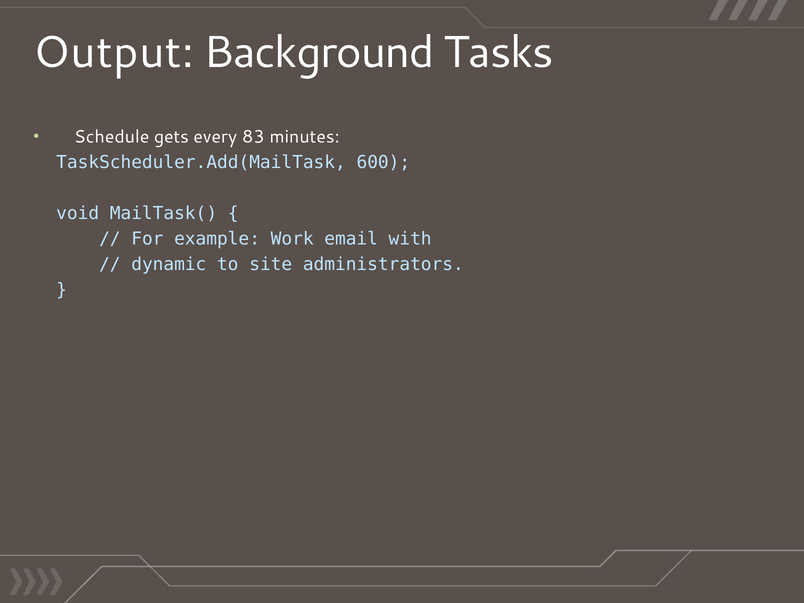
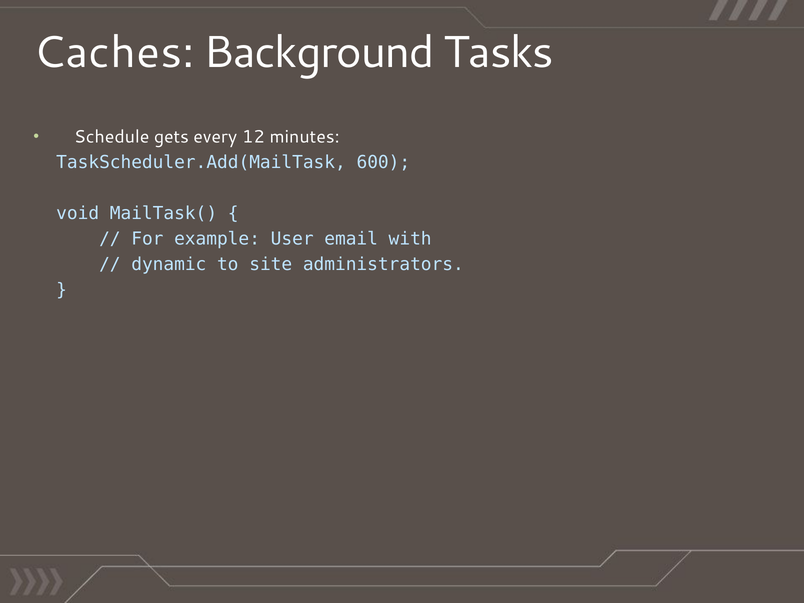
Output: Output -> Caches
83: 83 -> 12
Work: Work -> User
